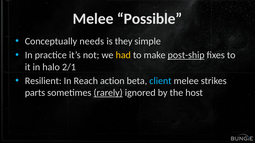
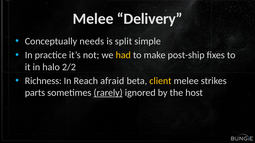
Possible: Possible -> Delivery
they: they -> split
post-ship underline: present -> none
2/1: 2/1 -> 2/2
Resilient: Resilient -> Richness
action: action -> afraid
client colour: light blue -> yellow
